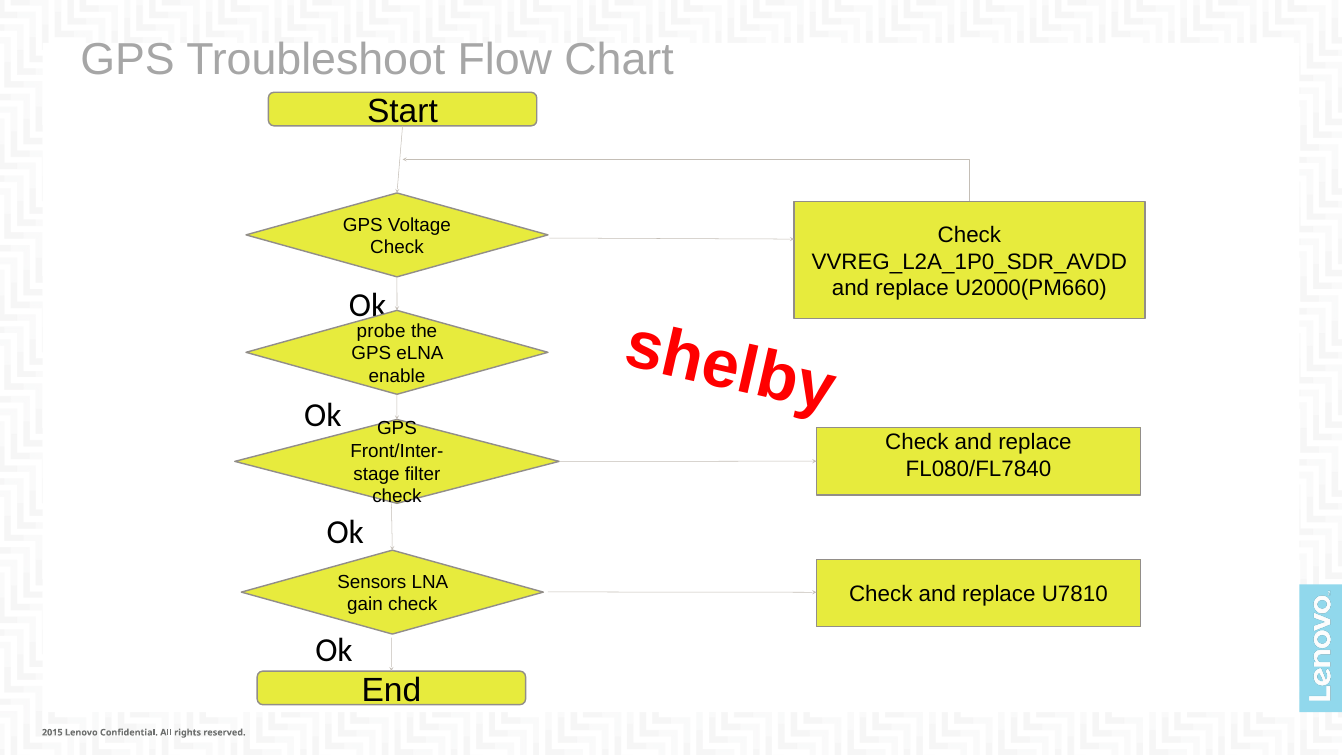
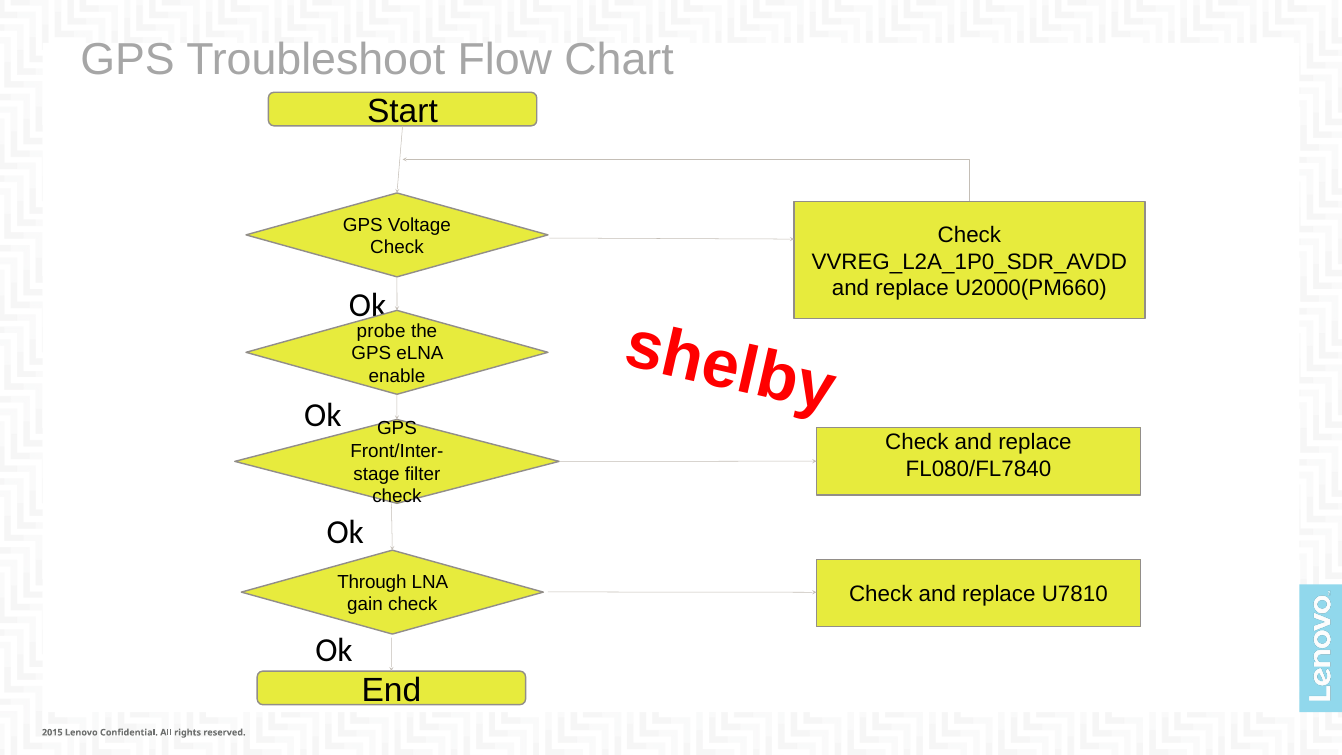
Sensors: Sensors -> Through
